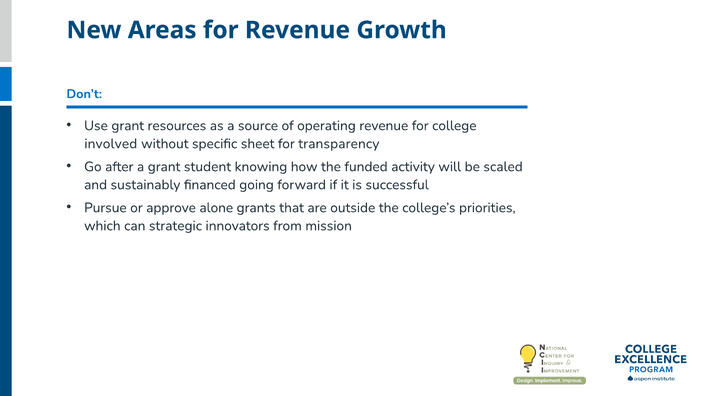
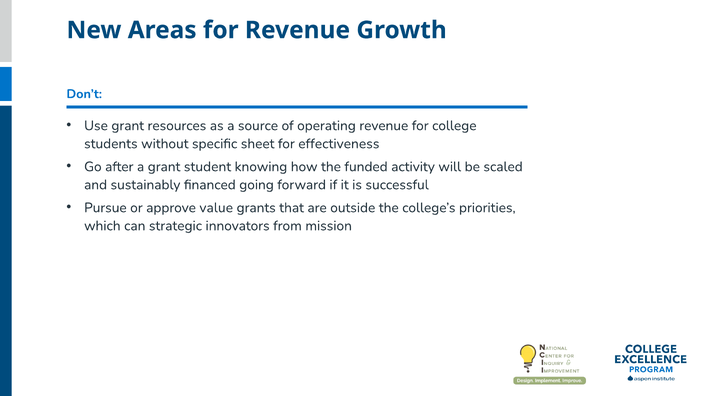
involved: involved -> students
transparency: transparency -> effectiveness
alone: alone -> value
